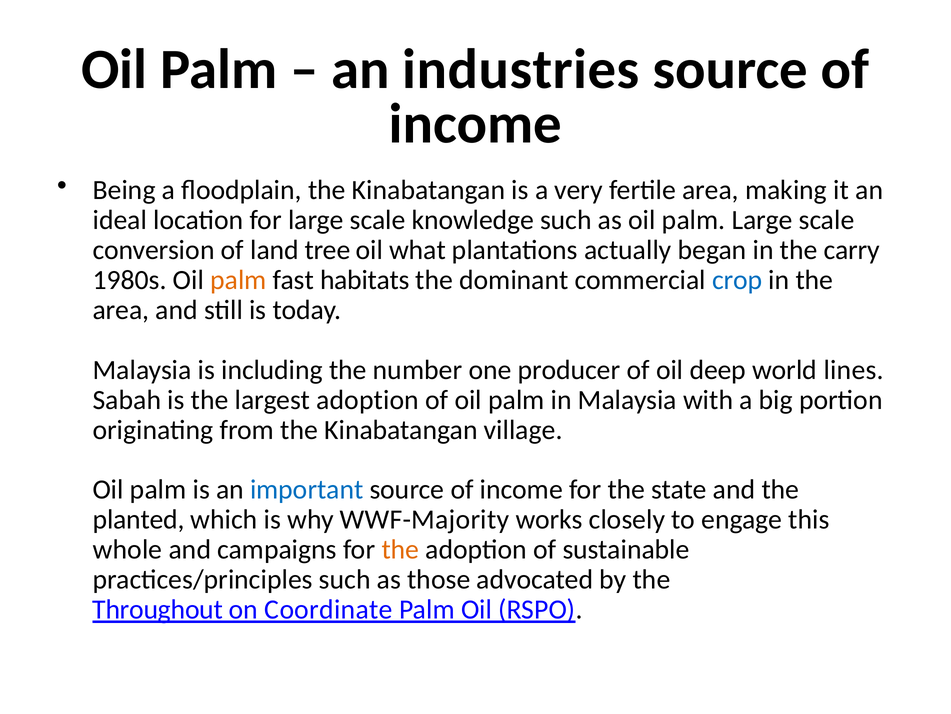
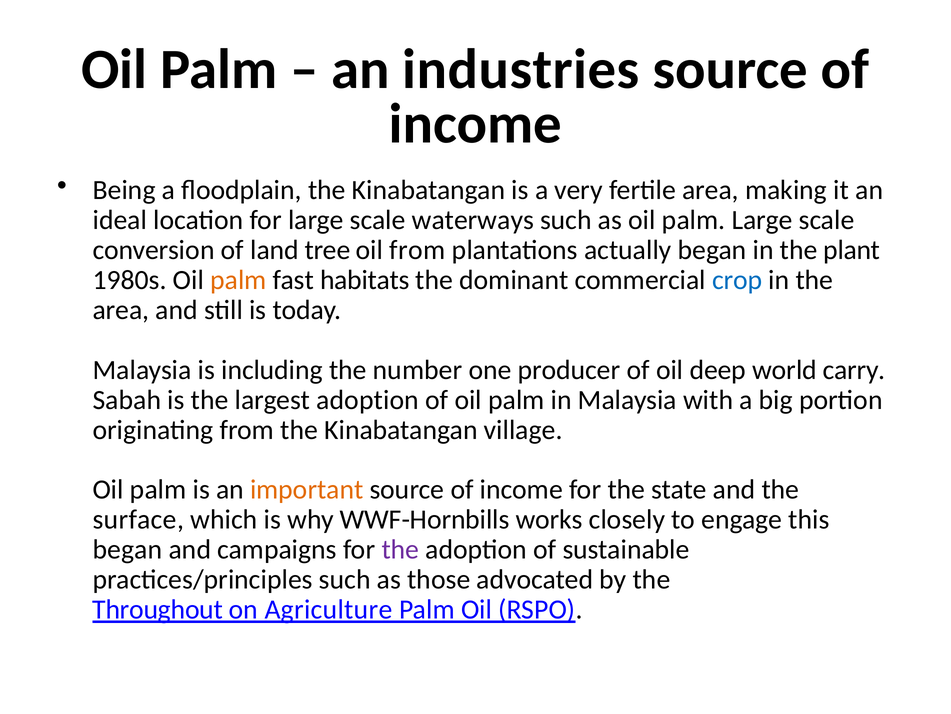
knowledge: knowledge -> waterways
oil what: what -> from
carry: carry -> plant
lines: lines -> carry
important colour: blue -> orange
planted: planted -> surface
WWF-Majority: WWF-Majority -> WWF-Hornbills
whole at (127, 549): whole -> began
the at (400, 549) colour: orange -> purple
Coordinate: Coordinate -> Agriculture
